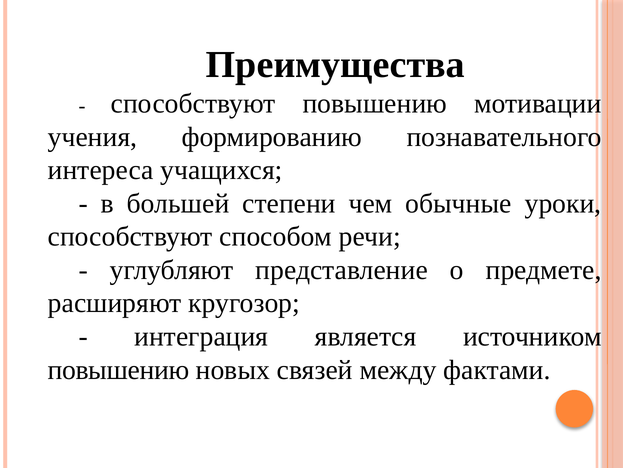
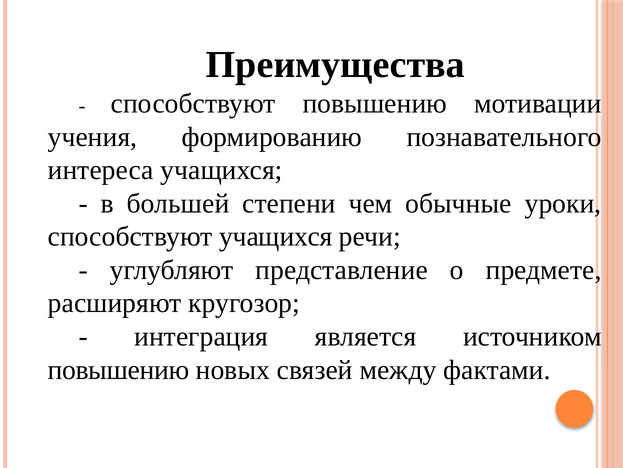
способствуют способом: способом -> учащихся
